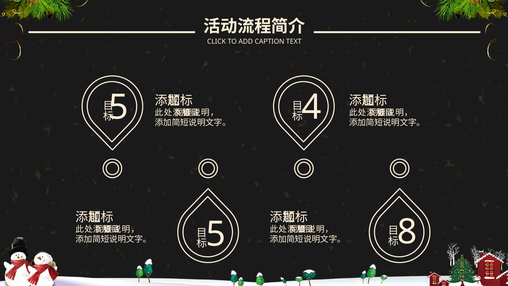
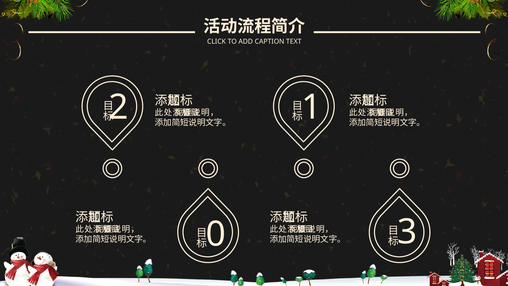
5 at (119, 107): 5 -> 2
4: 4 -> 1
8: 8 -> 3
5 at (216, 234): 5 -> 0
